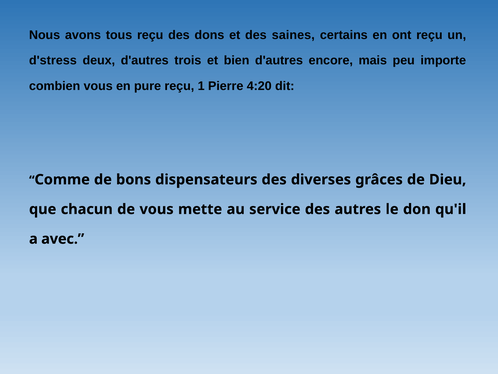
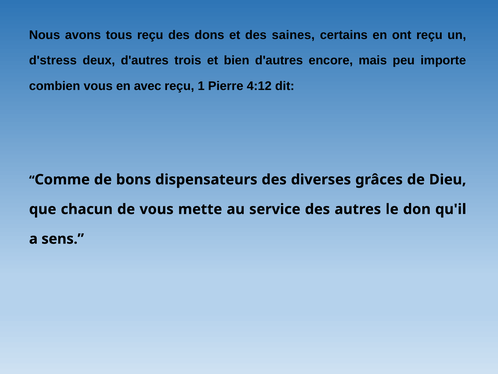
pure: pure -> avec
4:20: 4:20 -> 4:12
avec: avec -> sens
